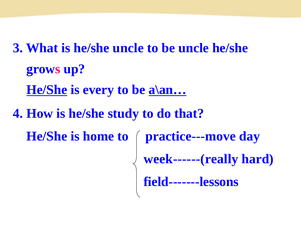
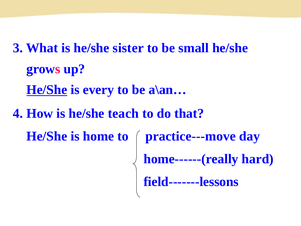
he/she uncle: uncle -> sister
be uncle: uncle -> small
a\an… underline: present -> none
study: study -> teach
week------(really: week------(really -> home------(really
